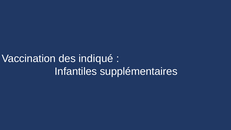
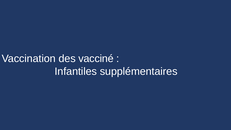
indiqué: indiqué -> vacciné
